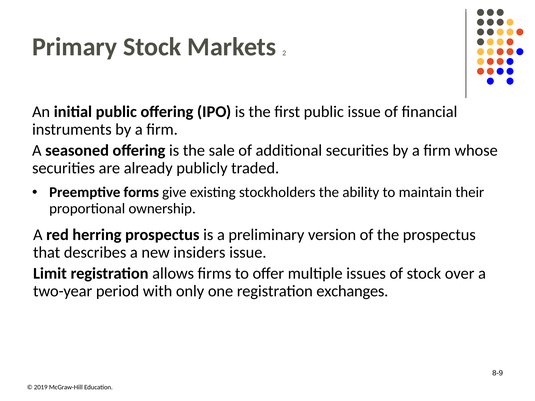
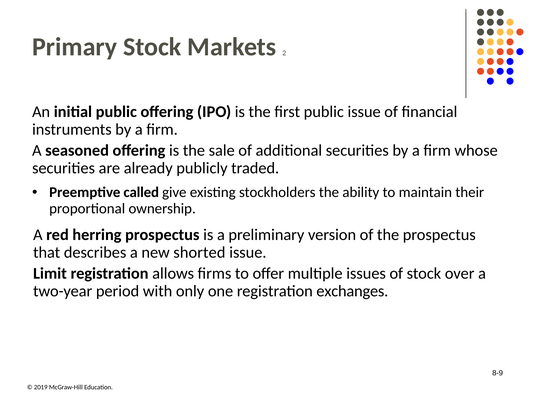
forms: forms -> called
insiders: insiders -> shorted
